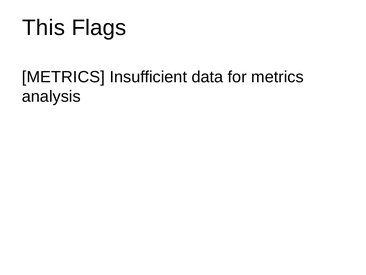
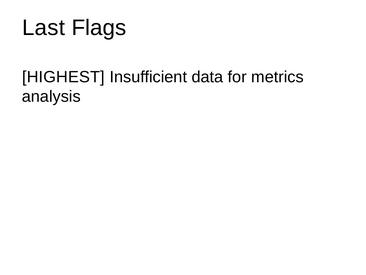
This: This -> Last
METRICS at (63, 77): METRICS -> HIGHEST
